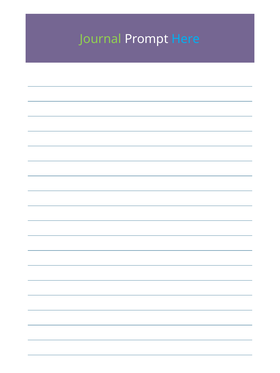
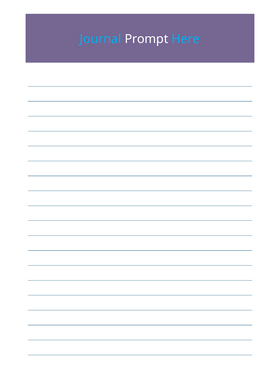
Journal colour: light green -> light blue
